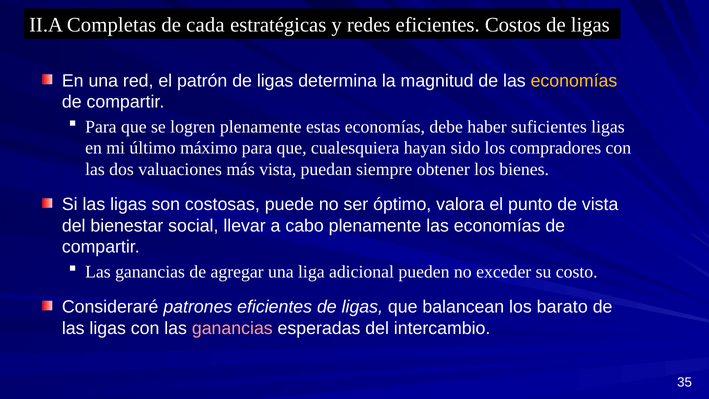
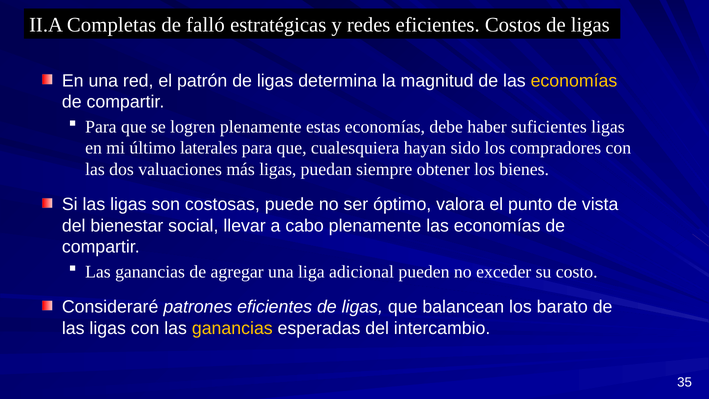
cada: cada -> falló
máximo: máximo -> laterales
más vista: vista -> ligas
ganancias at (232, 328) colour: pink -> yellow
